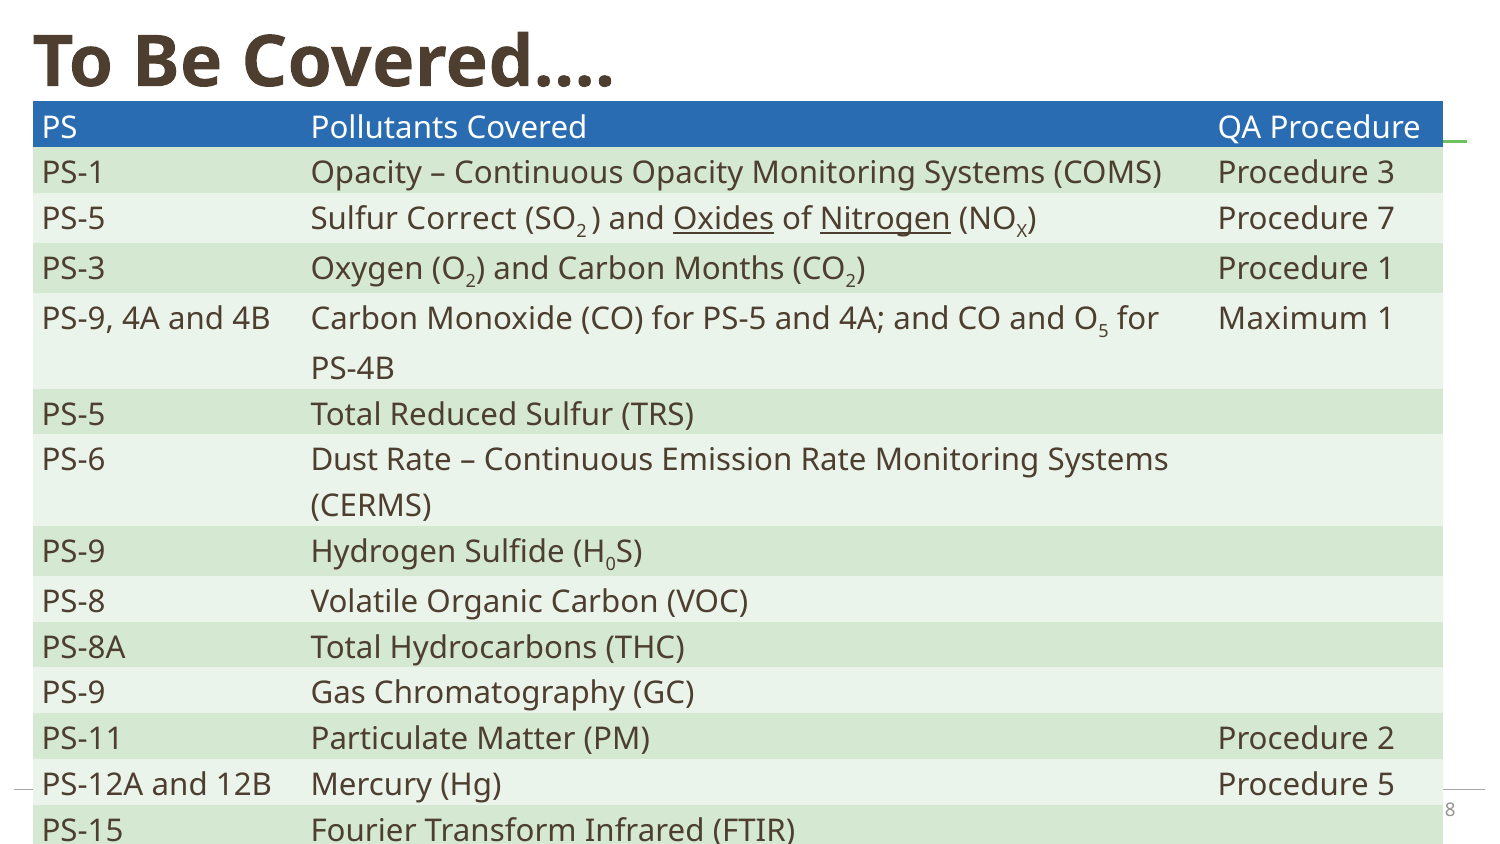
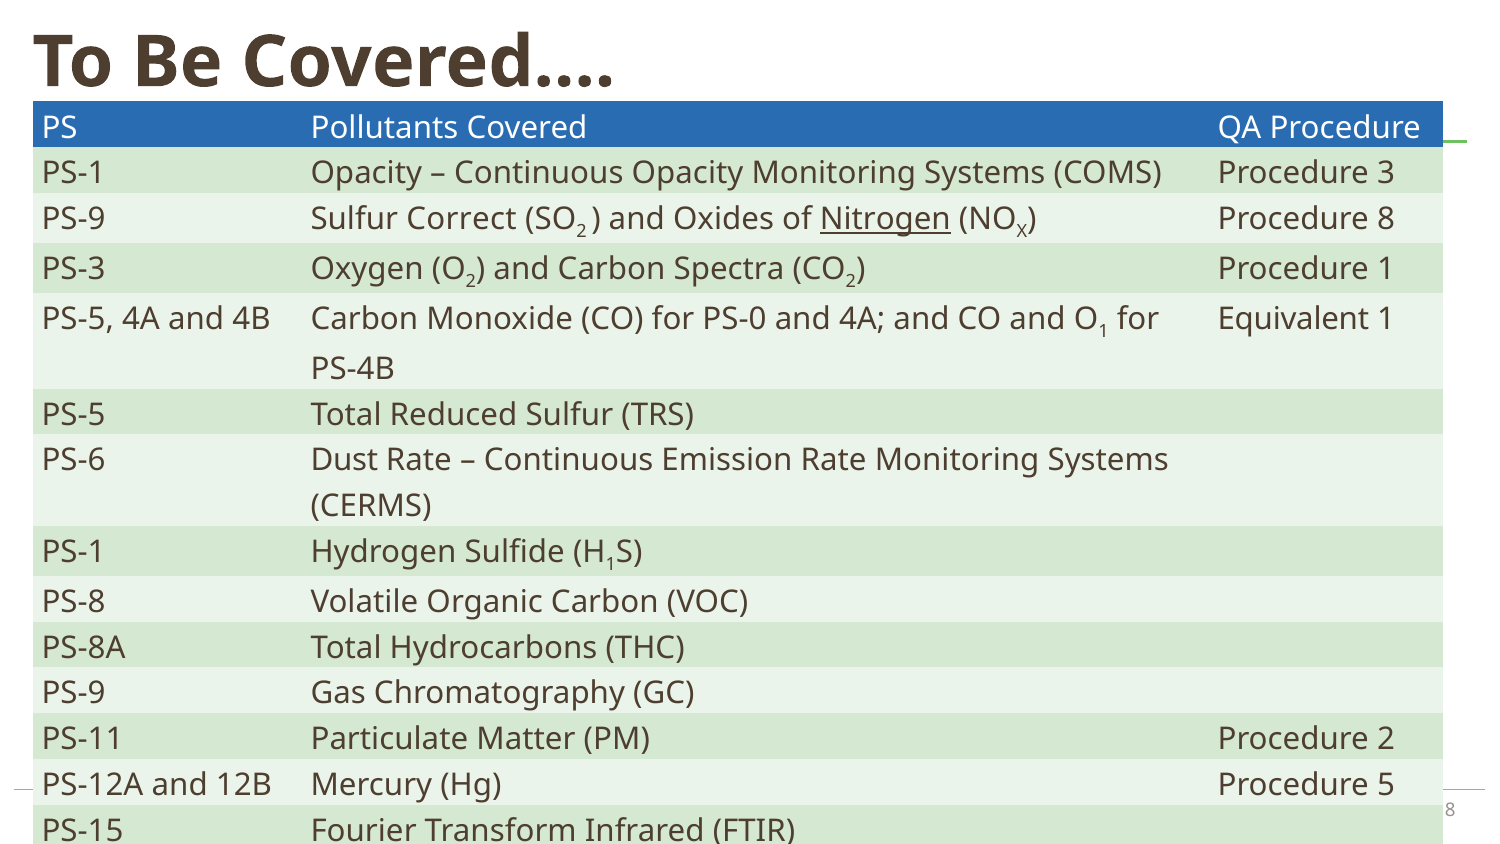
PS-5 at (74, 219): PS-5 -> PS-9
Oxides underline: present -> none
Procedure 7: 7 -> 8
Months: Months -> Spectra
PS-9 at (78, 319): PS-9 -> PS-5
for PS-5: PS-5 -> PS-0
5 at (1104, 332): 5 -> 1
Maximum: Maximum -> Equivalent
PS-9 at (74, 552): PS-9 -> PS-1
0 at (611, 564): 0 -> 1
